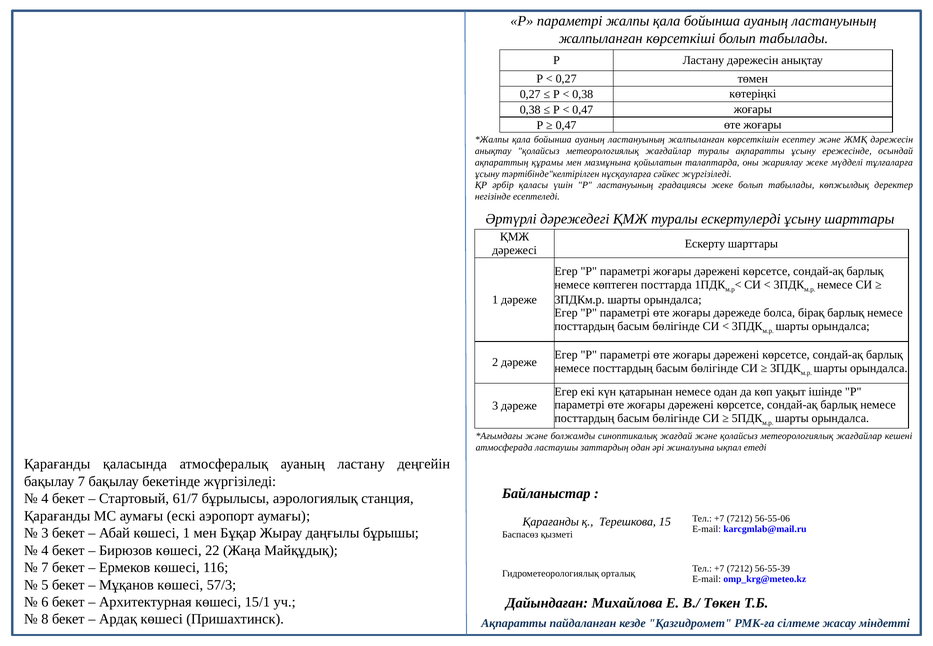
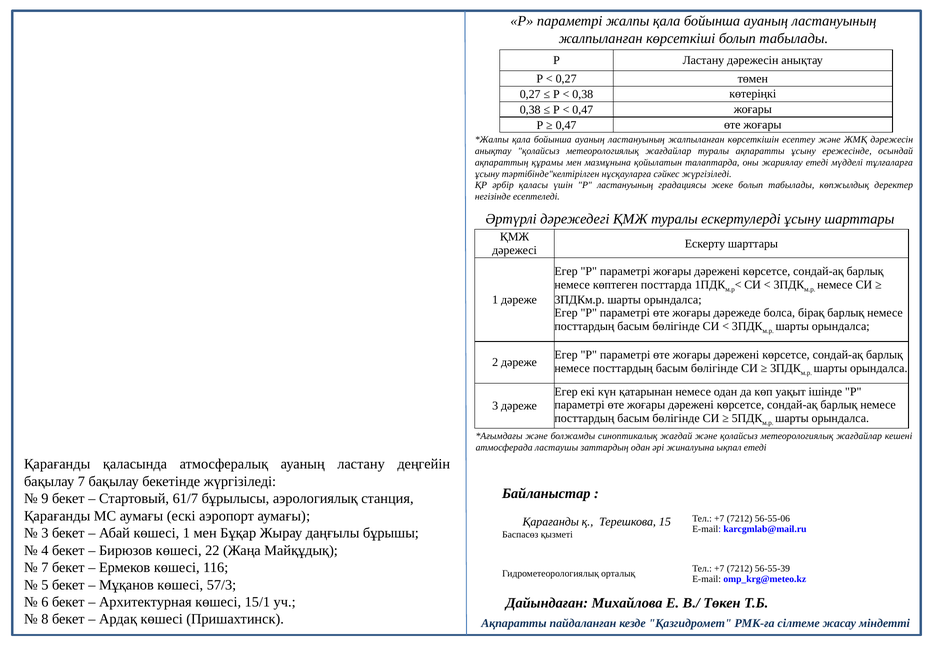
жариялау жеке: жеке -> етеді
4 at (45, 499): 4 -> 9
